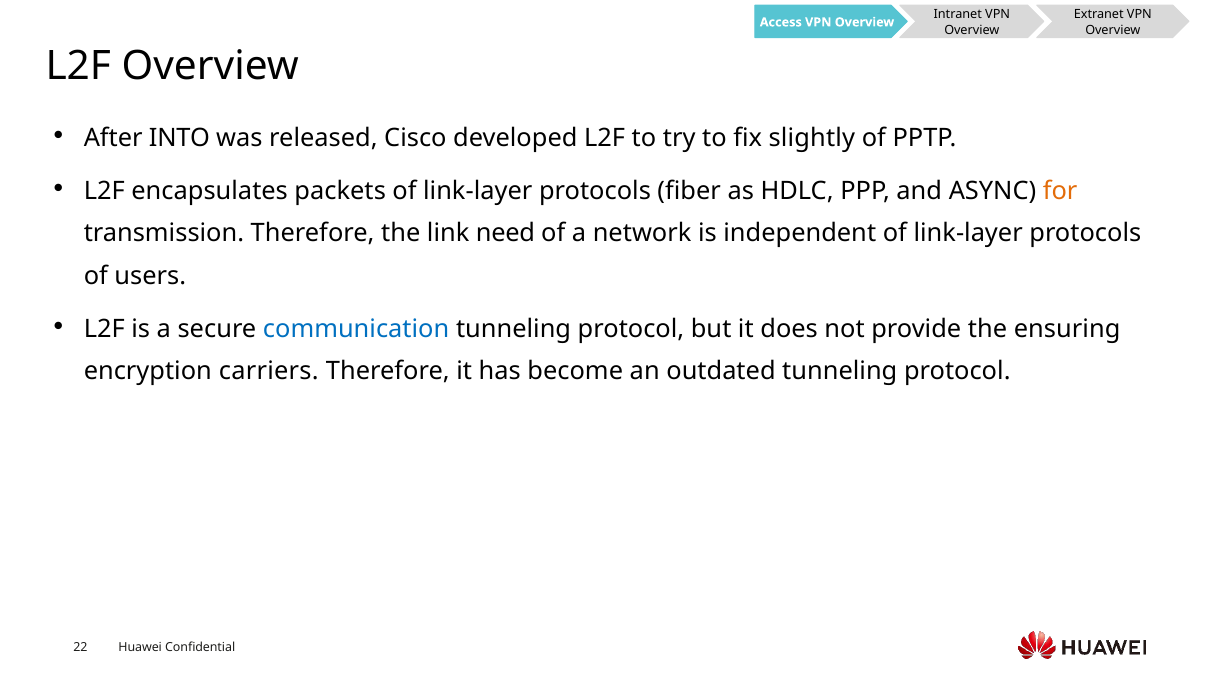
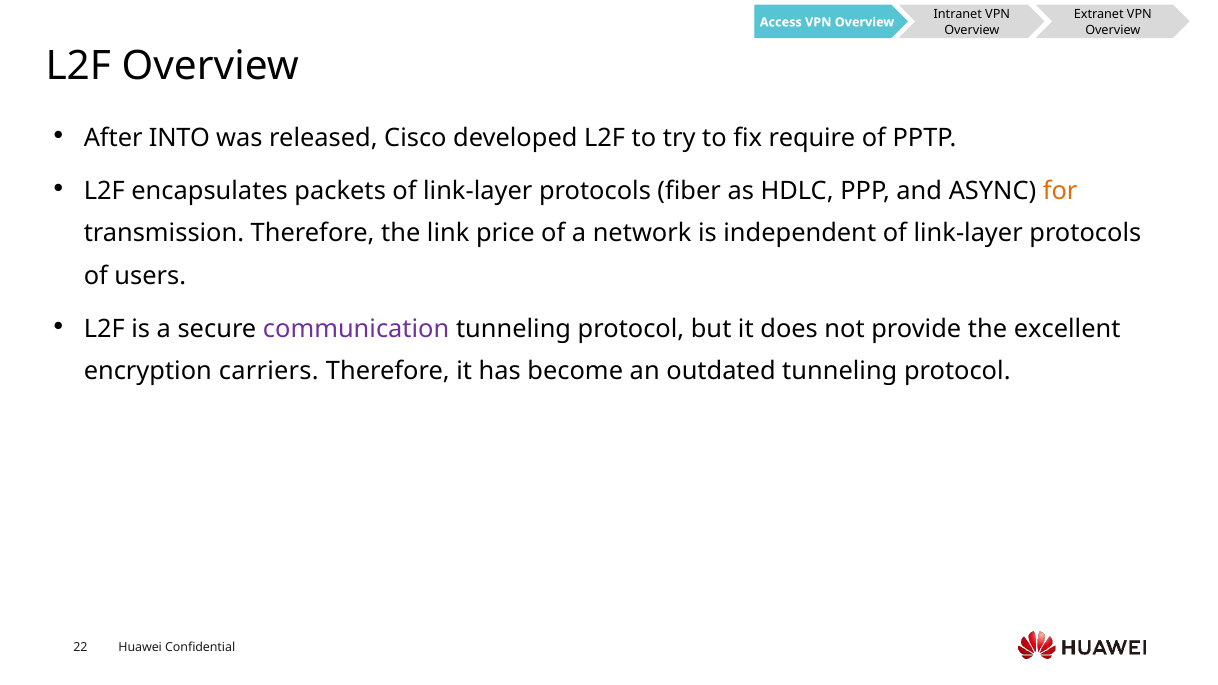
slightly: slightly -> require
need: need -> price
communication colour: blue -> purple
ensuring: ensuring -> excellent
